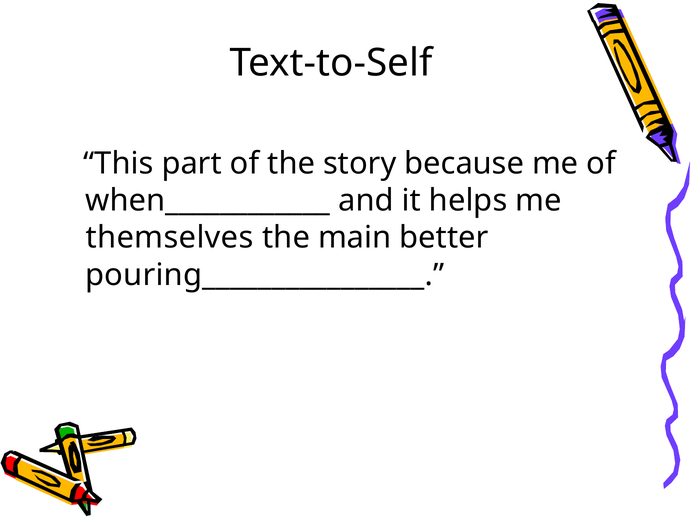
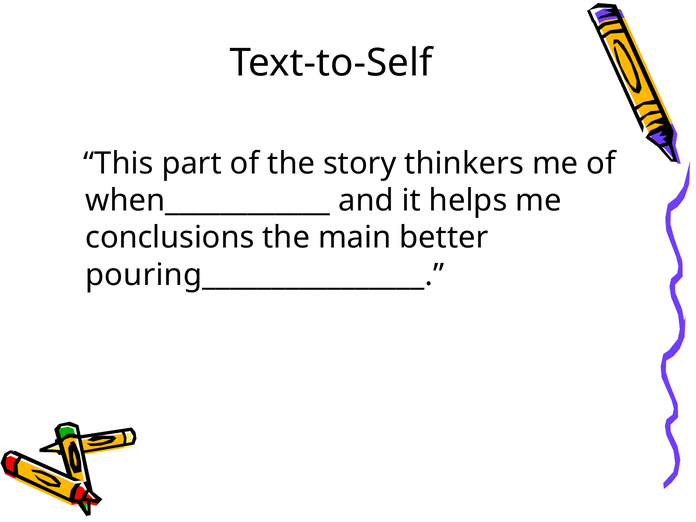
because: because -> thinkers
themselves: themselves -> conclusions
